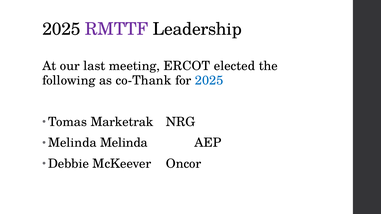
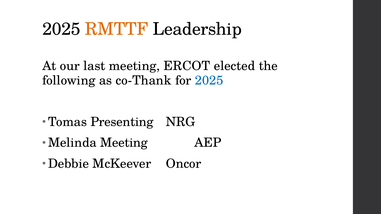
RMTTF colour: purple -> orange
Marketrak: Marketrak -> Presenting
Melinda Melinda: Melinda -> Meeting
